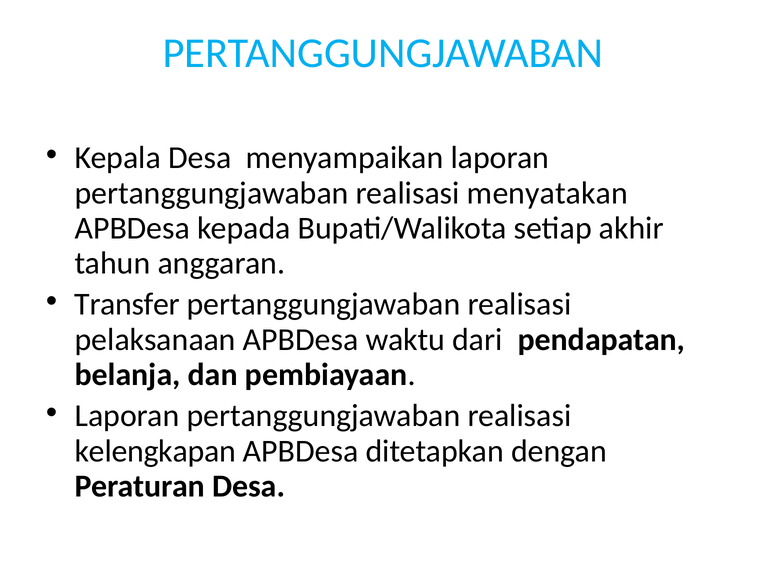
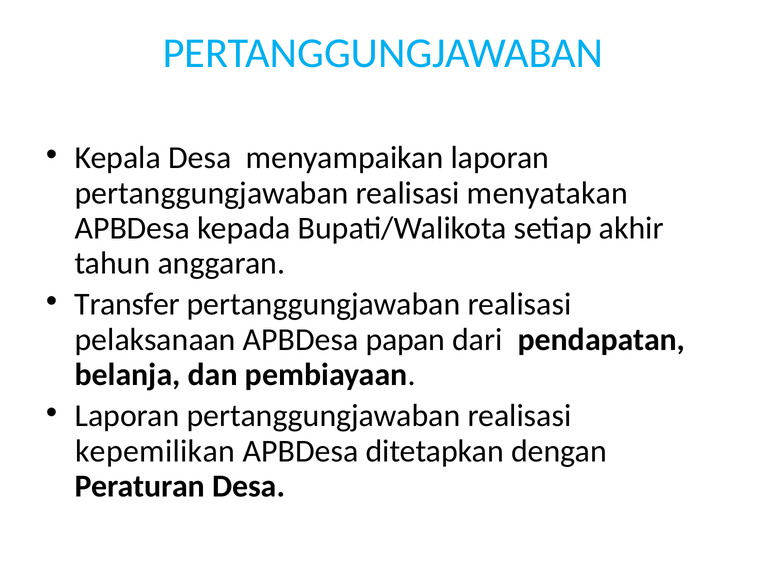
waktu: waktu -> papan
kelengkapan: kelengkapan -> kepemilikan
